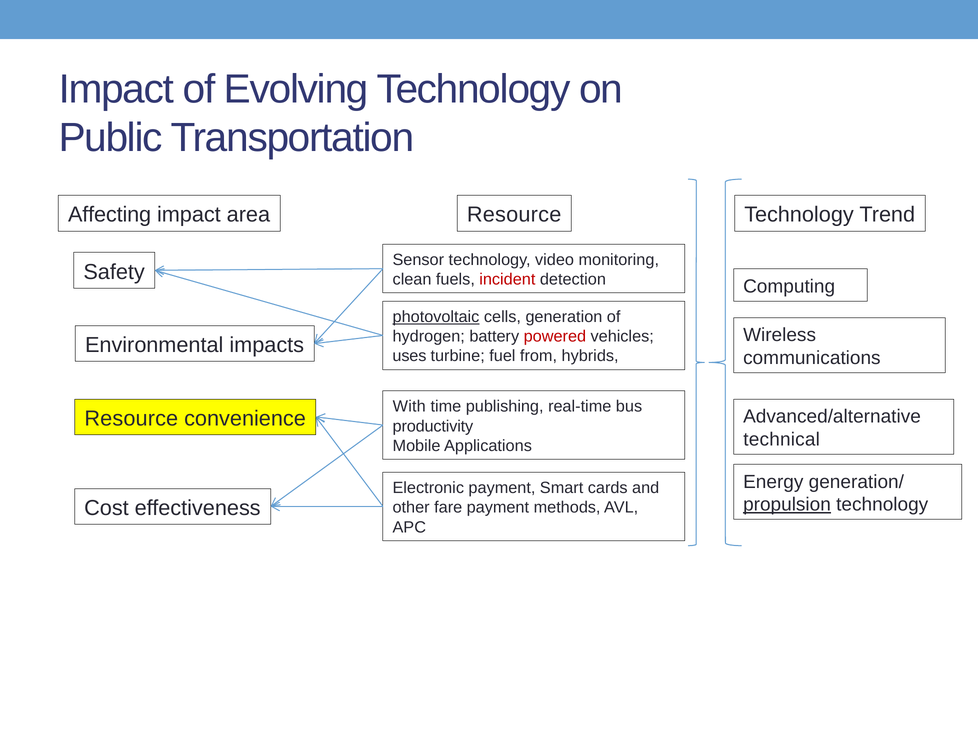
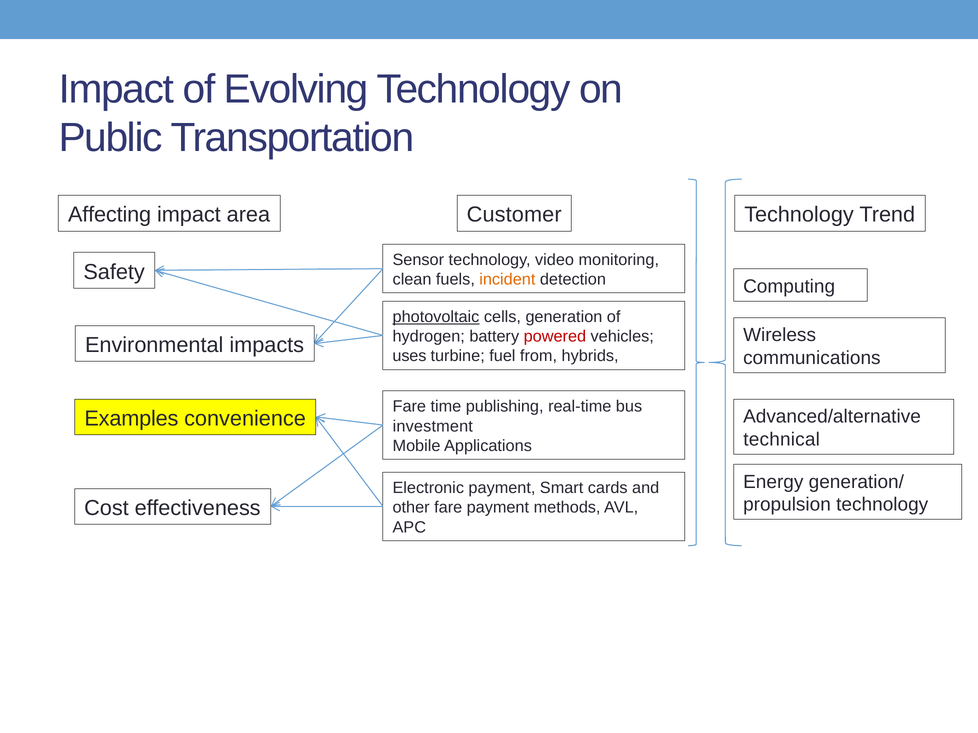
Resource at (514, 215): Resource -> Customer
incident colour: red -> orange
With at (409, 407): With -> Fare
Resource at (131, 419): Resource -> Examples
productivity: productivity -> investment
propulsion underline: present -> none
